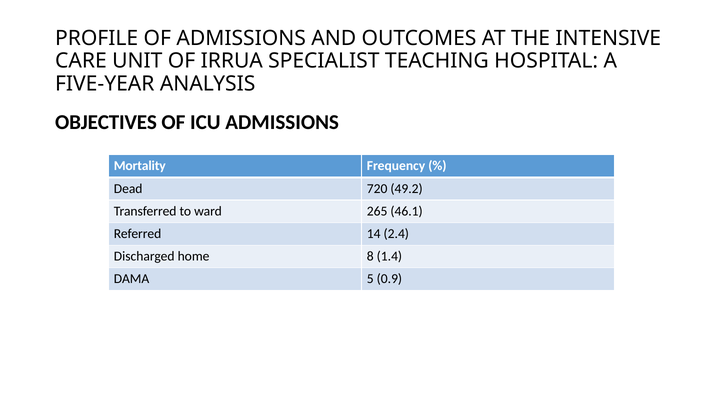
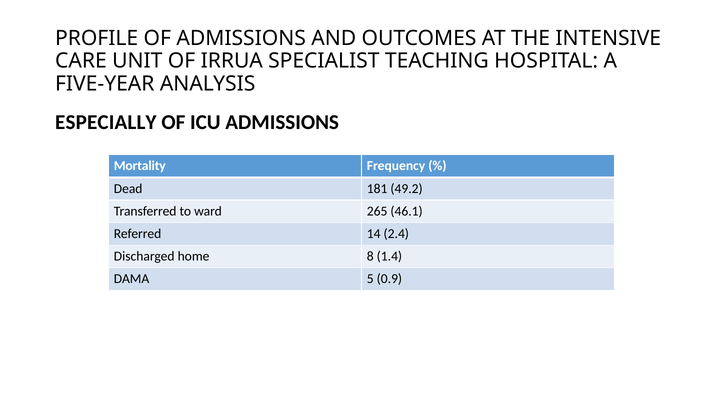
OBJECTIVES: OBJECTIVES -> ESPECIALLY
720: 720 -> 181
